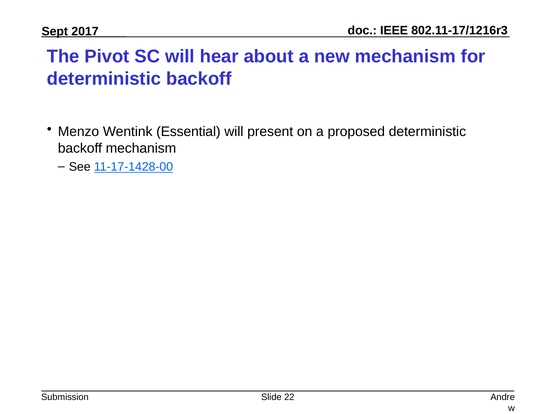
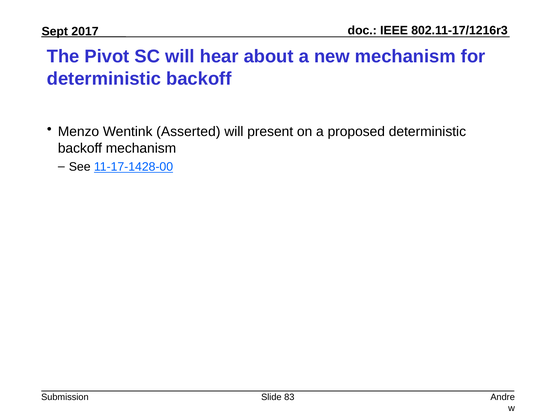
Essential: Essential -> Asserted
22: 22 -> 83
